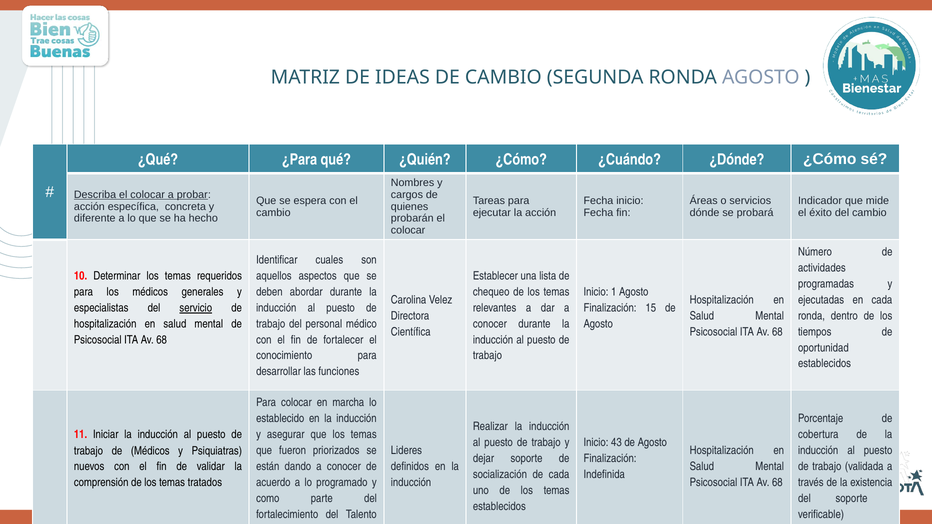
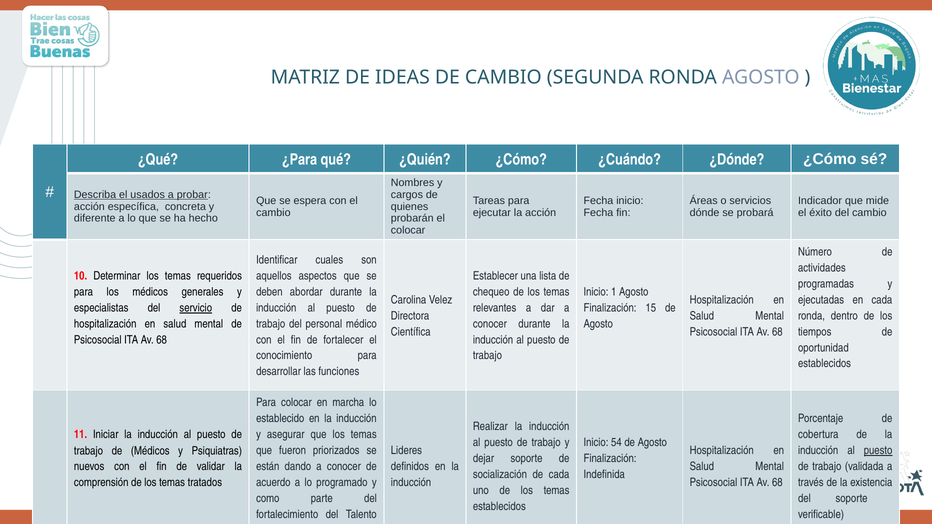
Describa el colocar: colocar -> usados
43: 43 -> 54
puesto at (878, 451) underline: none -> present
